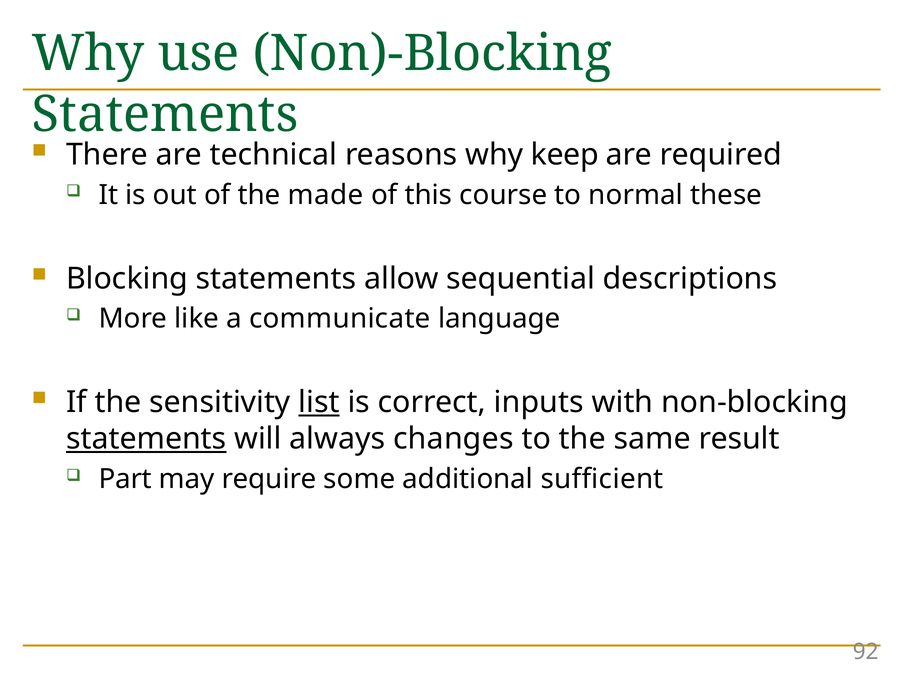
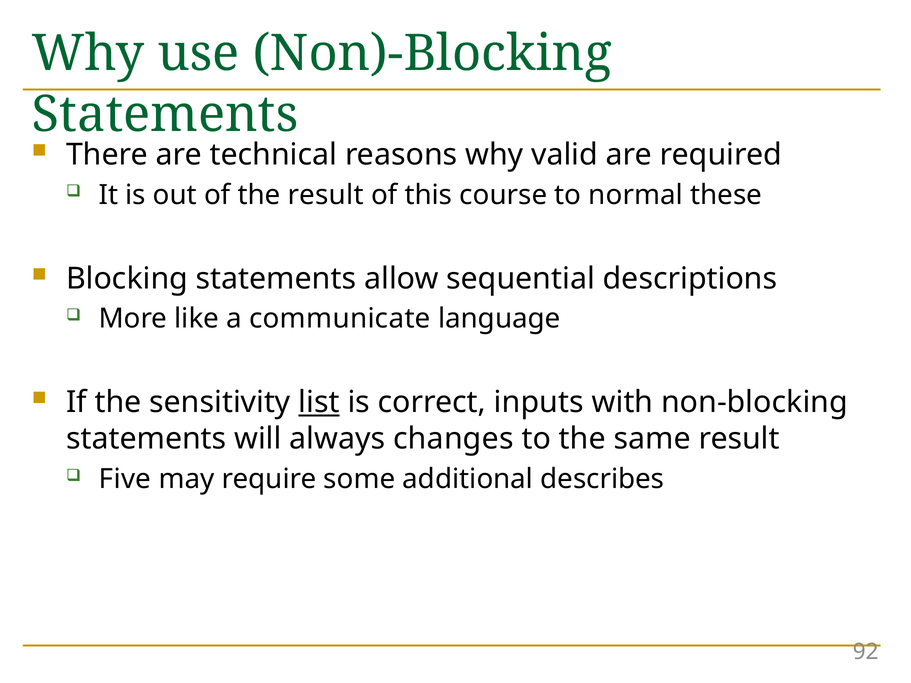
keep: keep -> valid
the made: made -> result
statements at (146, 439) underline: present -> none
Part: Part -> Five
sufficient: sufficient -> describes
